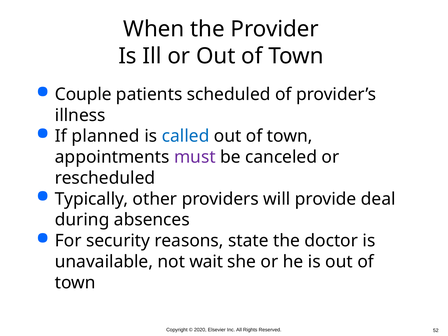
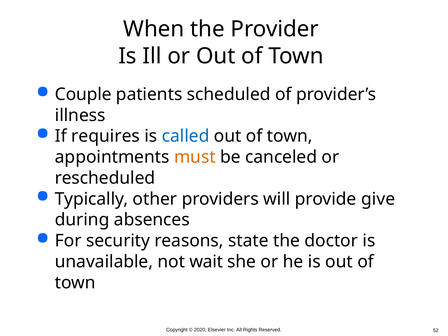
planned: planned -> requires
must colour: purple -> orange
deal: deal -> give
